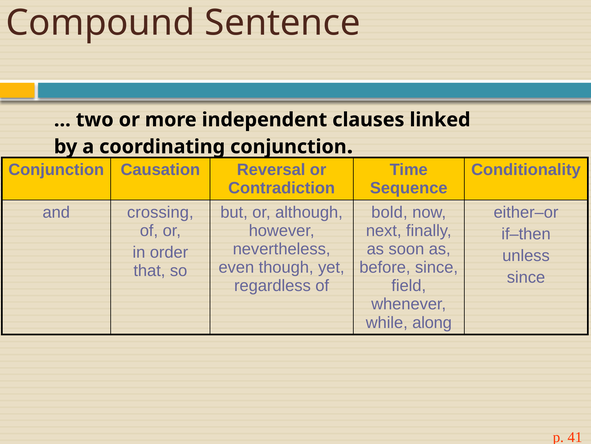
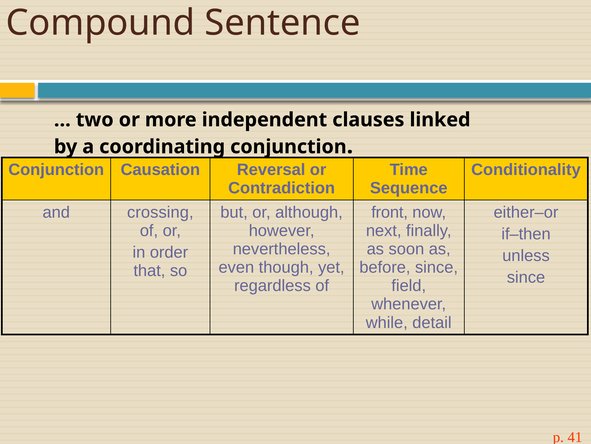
bold: bold -> front
along: along -> detail
